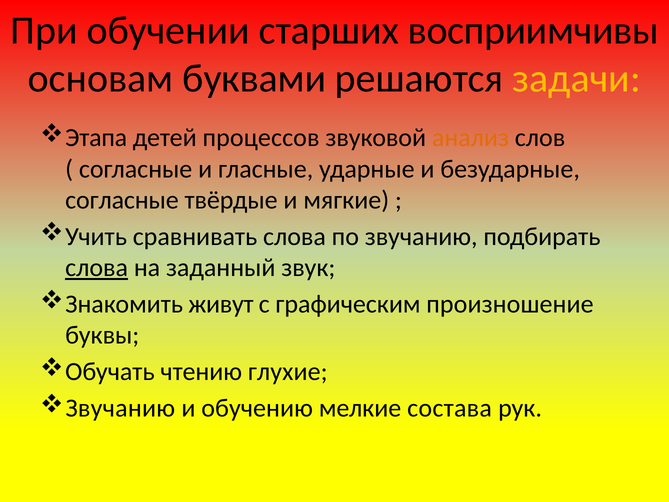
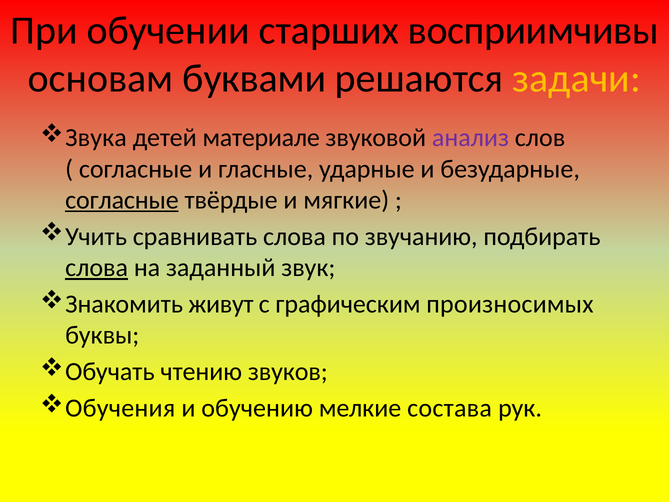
Этапа: Этапа -> Звука
процессов: процессов -> материале
анализ colour: orange -> purple
согласные at (122, 200) underline: none -> present
произношение: произношение -> произносимых
глухие: глухие -> звуков
Звучанию at (120, 408): Звучанию -> Обучения
